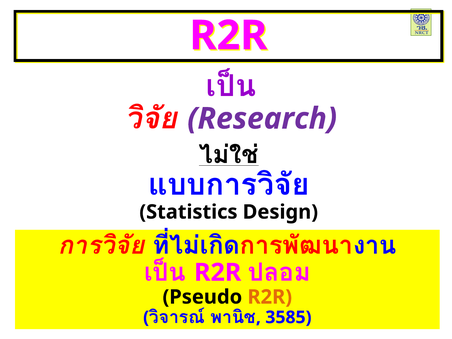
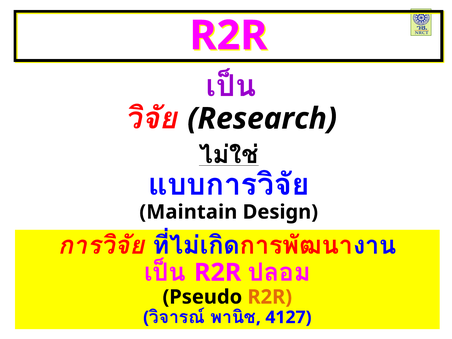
Research colour: purple -> black
Statistics: Statistics -> Maintain
3585: 3585 -> 4127
